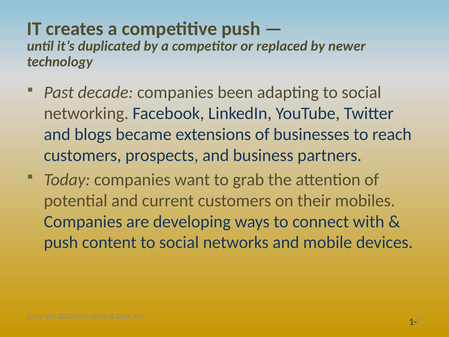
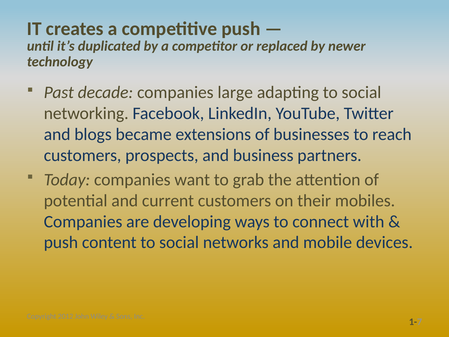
been: been -> large
